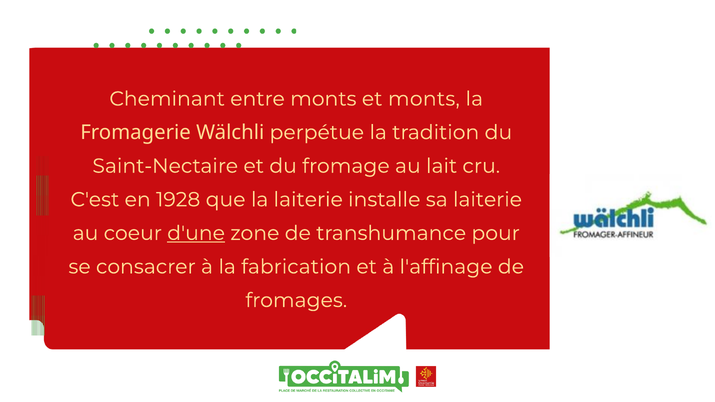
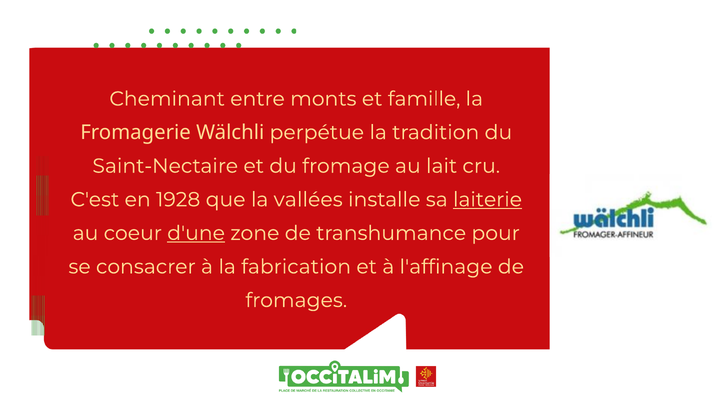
et monts: monts -> famille
la laiterie: laiterie -> vallées
laiterie at (488, 200) underline: none -> present
